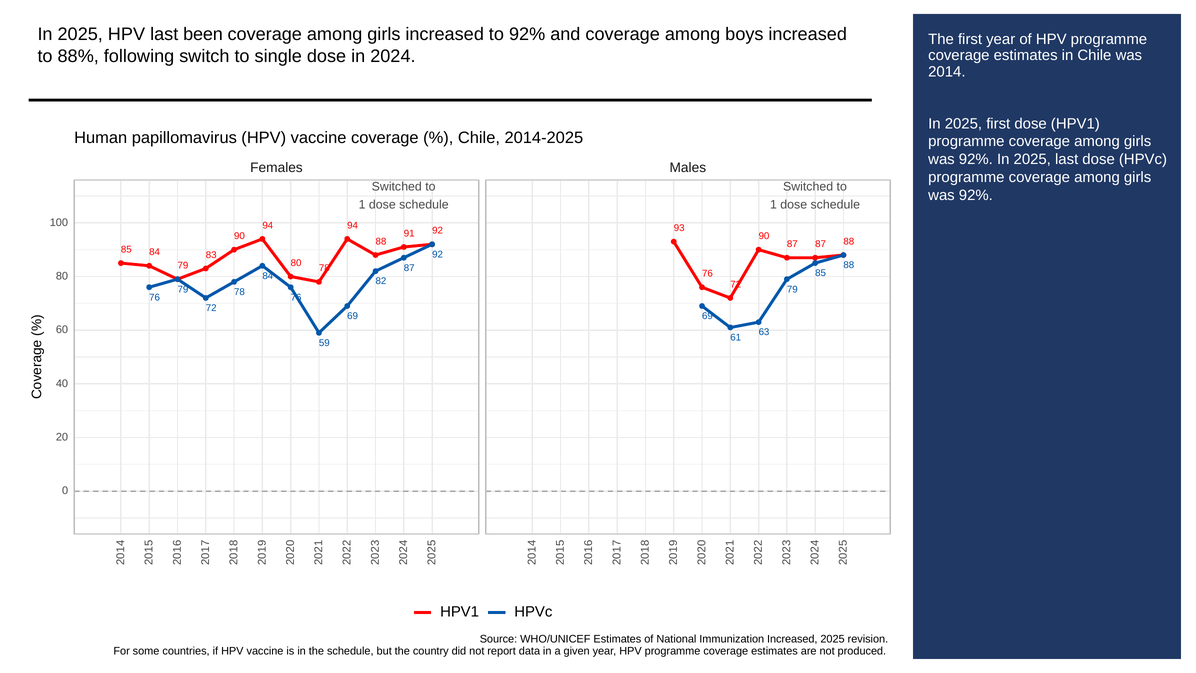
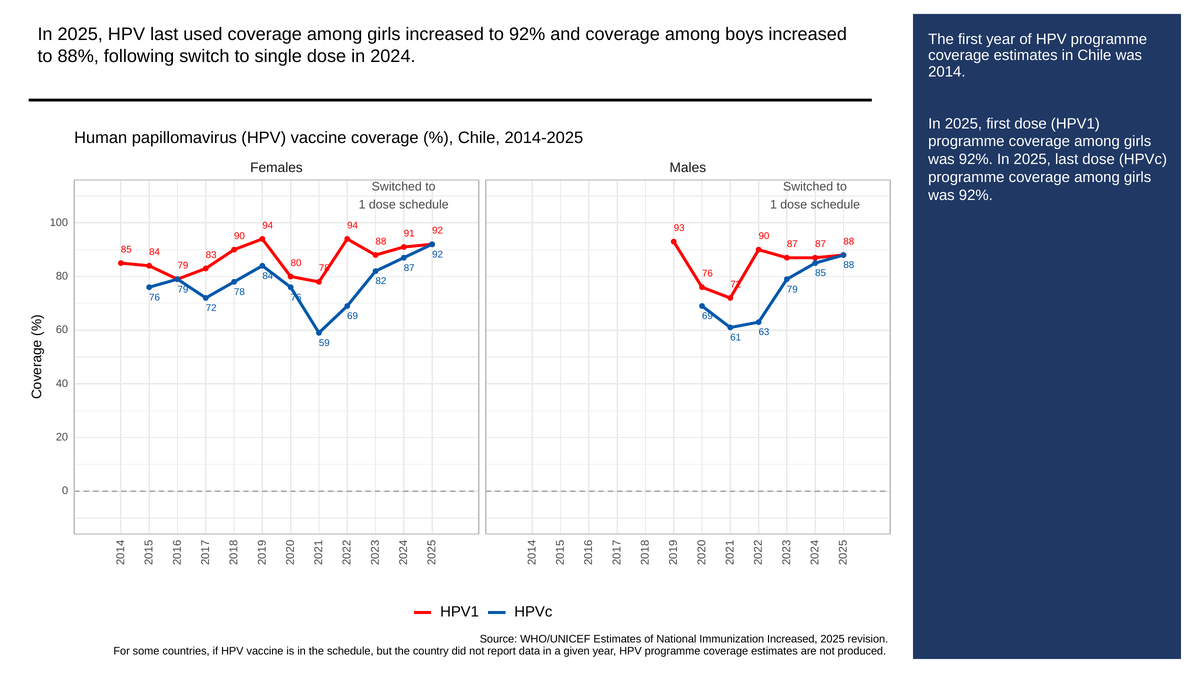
been: been -> used
